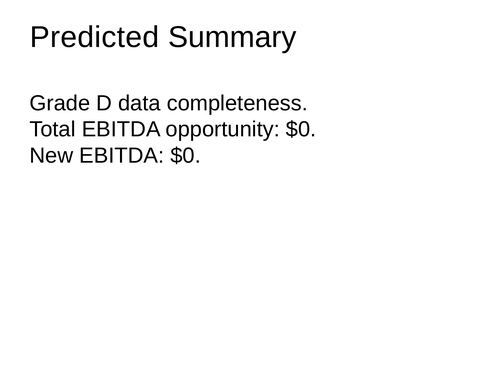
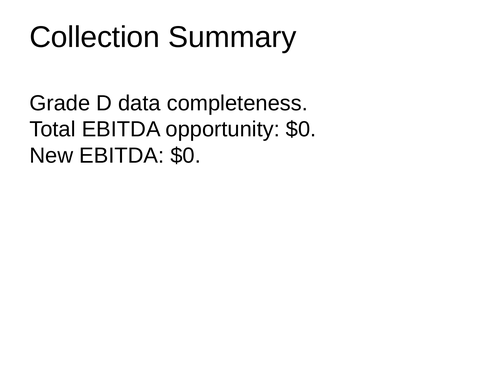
Predicted: Predicted -> Collection
